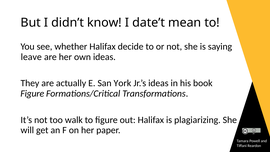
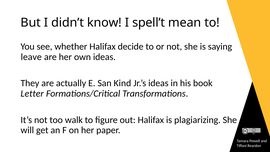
date’t: date’t -> spell’t
York: York -> Kind
Figure at (32, 93): Figure -> Letter
